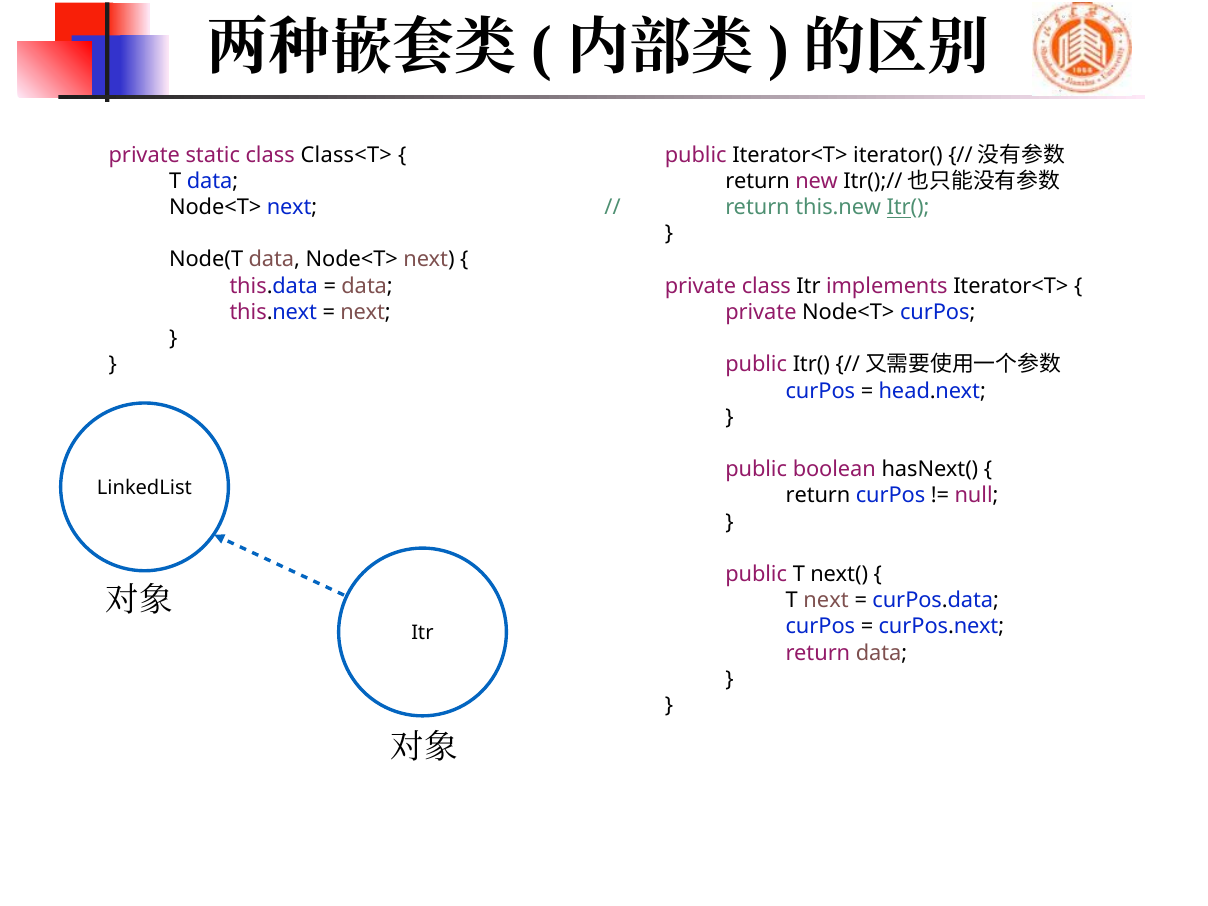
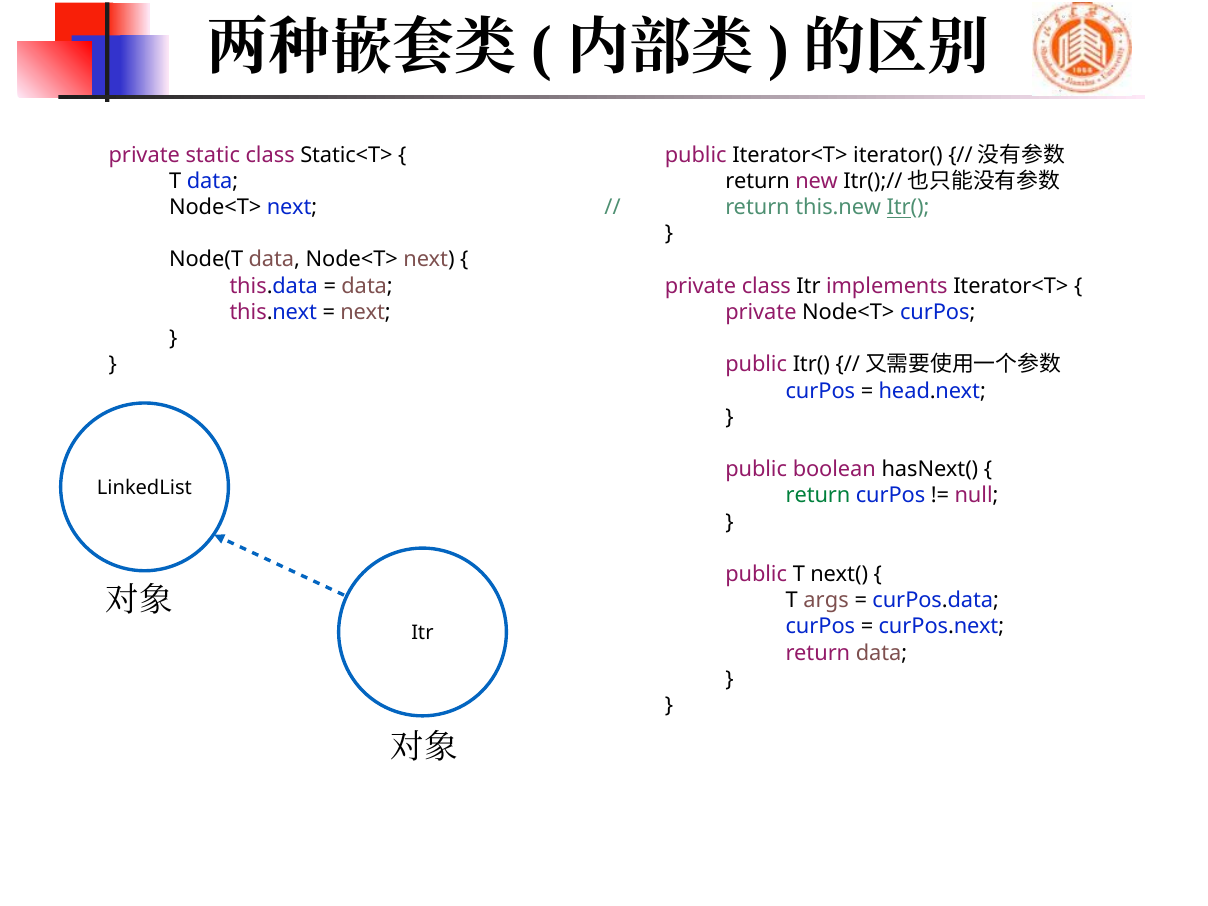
Class<T>: Class<T> -> Static<T>
return at (818, 496) colour: black -> green
T next: next -> args
